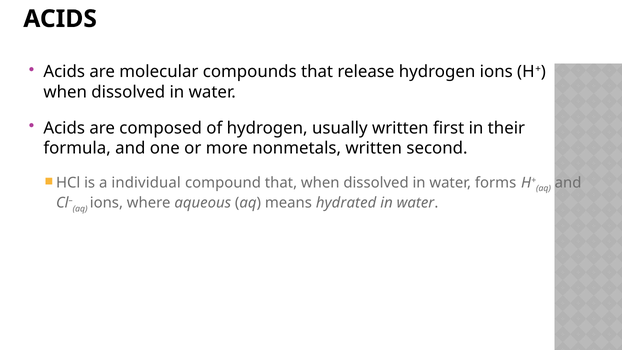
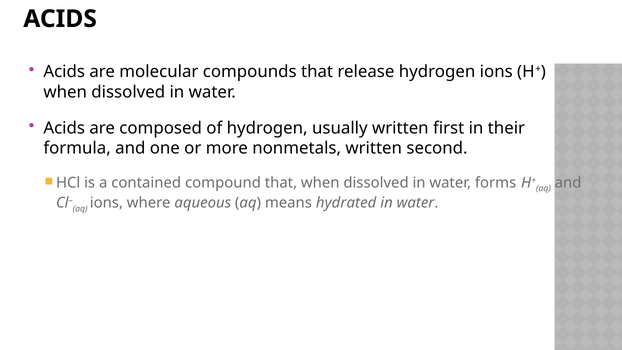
individual: individual -> contained
